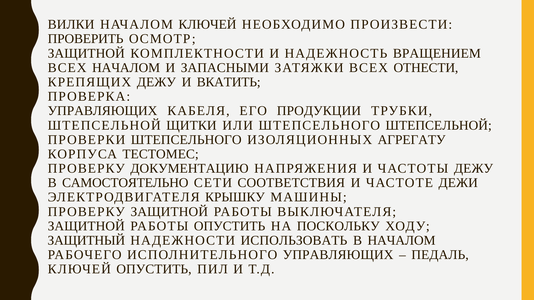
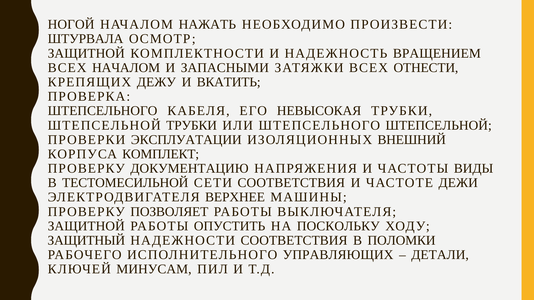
ВИЛКИ: ВИЛКИ -> НОГОЙ
НАЧАЛОМ КЛЮЧЕЙ: КЛЮЧЕЙ -> НАЖАТЬ
ПРОВЕРИТЬ: ПРОВЕРИТЬ -> ШТУРВАЛА
УПРАВЛЯЮЩИХ at (103, 111): УПРАВЛЯЮЩИХ -> ШТЕПСЕЛЬНОГО
ПРОДУКЦИИ: ПРОДУКЦИИ -> НЕВЫСОКАЯ
ШТЕПСЕЛЬНОЙ ЩИТКИ: ЩИТКИ -> ТРУБКИ
ПРОВЕРКИ ШТЕПСЕЛЬНОГО: ШТЕПСЕЛЬНОГО -> ЭКСПЛУАТАЦИИ
АГРЕГАТУ: АГРЕГАТУ -> ВНЕШНИЙ
ТЕСТОМЕС: ТЕСТОМЕС -> КОМПЛЕКТ
ЧАСТОТЫ ДЕЖУ: ДЕЖУ -> ВИДЫ
САМОСТОЯТЕЛЬНО: САМОСТОЯТЕЛЬНО -> ТЕСТОМЕСИЛЬНОЙ
КРЫШКУ: КРЫШКУ -> ВЕРХНЕЕ
ПРОВЕРКУ ЗАЩИТНОЙ: ЗАЩИТНОЙ -> ПОЗВОЛЯЕТ
НАДЕЖНОСТИ ИСПОЛЬЗОВАТЬ: ИСПОЛЬЗОВАТЬ -> СООТВЕТСТВИЯ
В НАЧАЛОМ: НАЧАЛОМ -> ПОЛОМКИ
ПЕДАЛЬ: ПЕДАЛЬ -> ДЕТАЛИ
КЛЮЧЕЙ ОПУСТИТЬ: ОПУСТИТЬ -> МИНУСАМ
